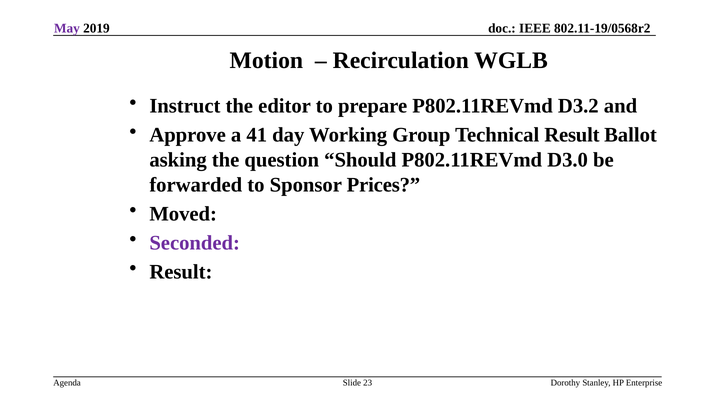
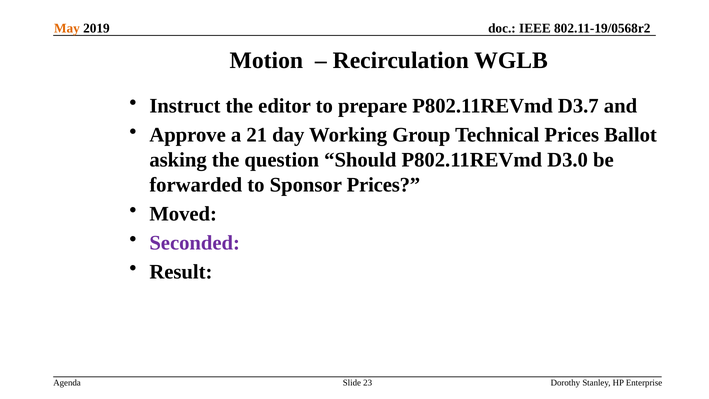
May colour: purple -> orange
D3.2: D3.2 -> D3.7
41: 41 -> 21
Technical Result: Result -> Prices
